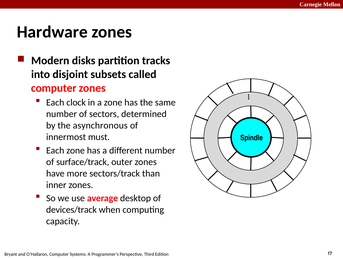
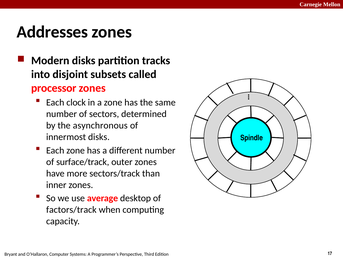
Hardware: Hardware -> Addresses
computer at (54, 88): computer -> processor
innermost must: must -> disks
devices/track: devices/track -> factors/track
